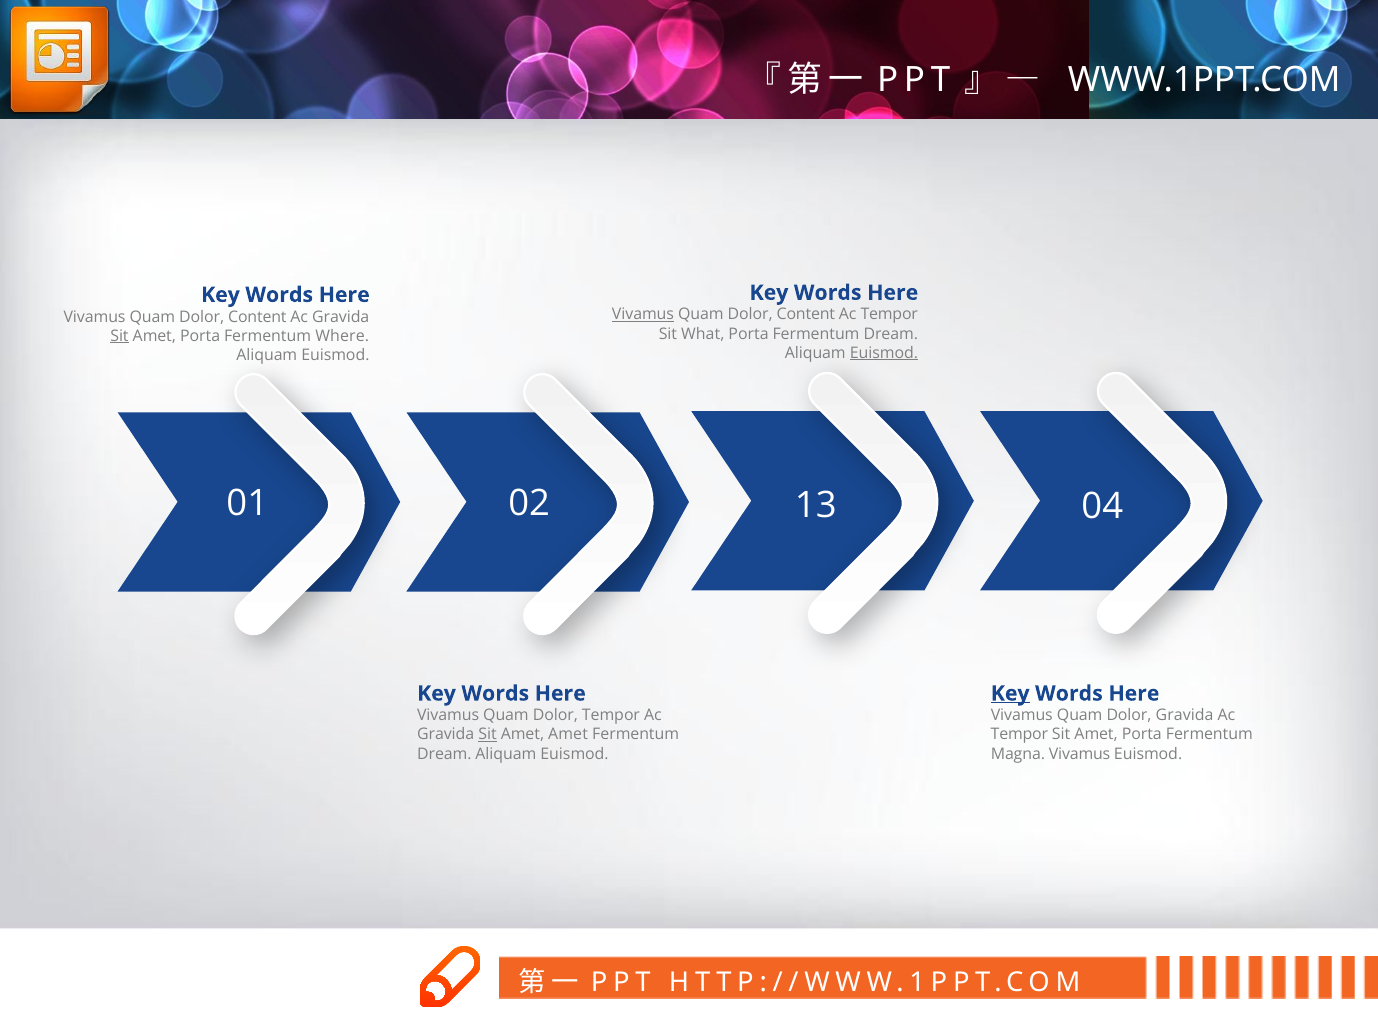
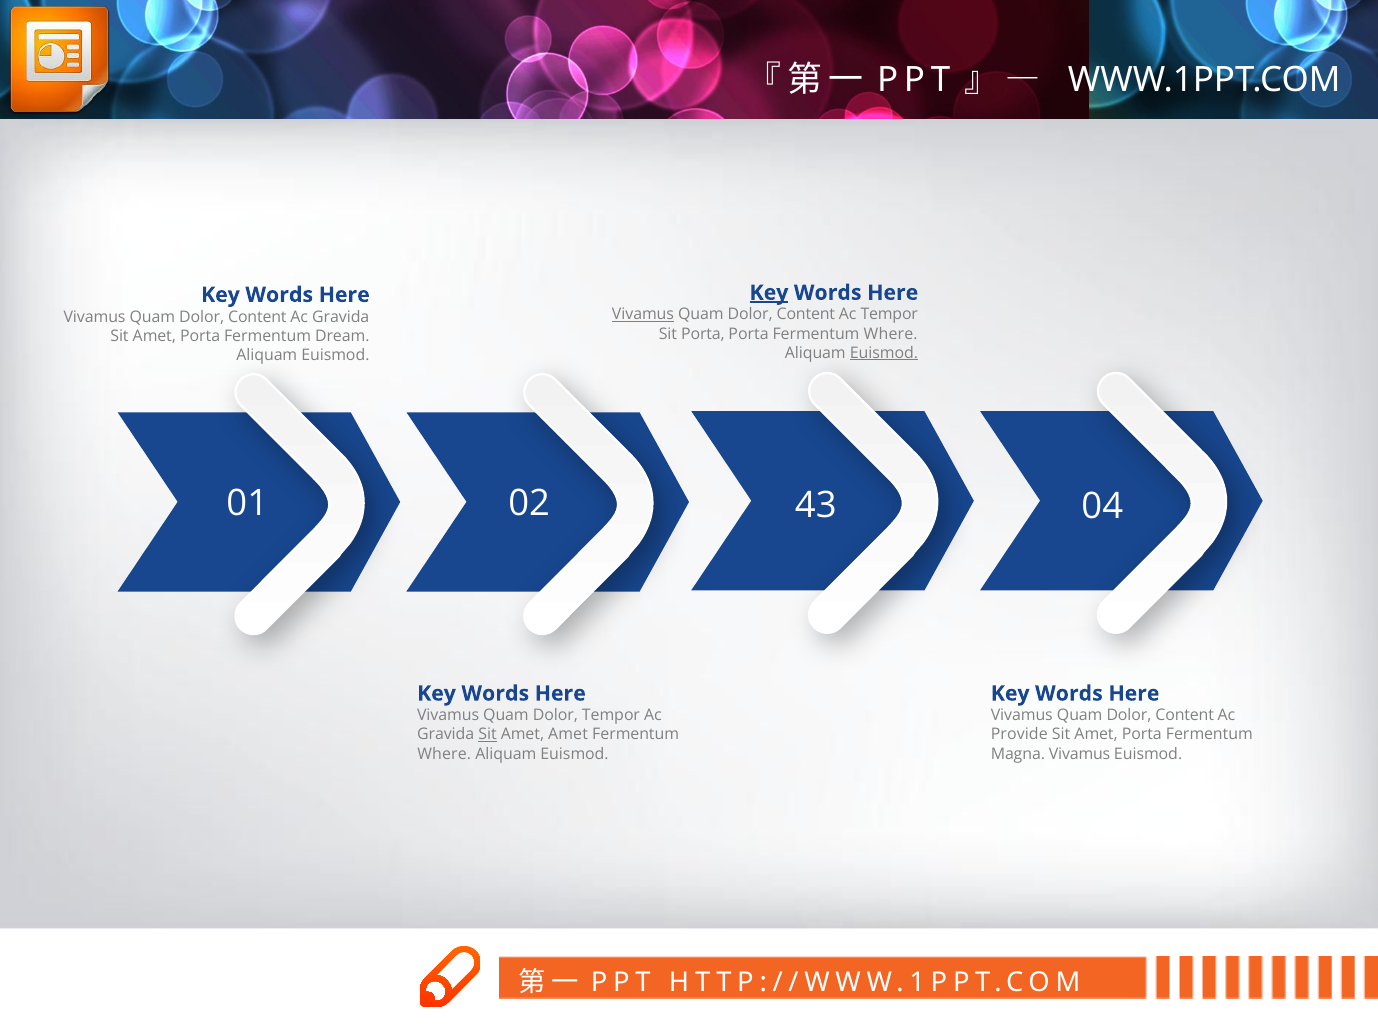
Key at (769, 293) underline: none -> present
Sit What: What -> Porta
Porta Fermentum Dream: Dream -> Where
Sit at (119, 336) underline: present -> none
Where: Where -> Dream
13: 13 -> 43
Key at (1010, 693) underline: present -> none
Gravida at (1185, 715): Gravida -> Content
Tempor at (1019, 734): Tempor -> Provide
Dream at (444, 753): Dream -> Where
